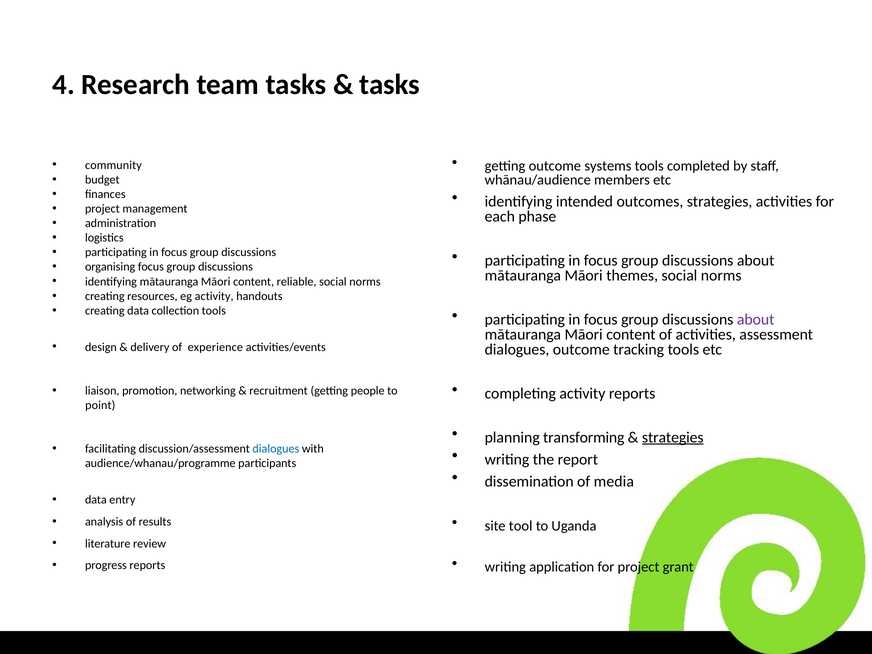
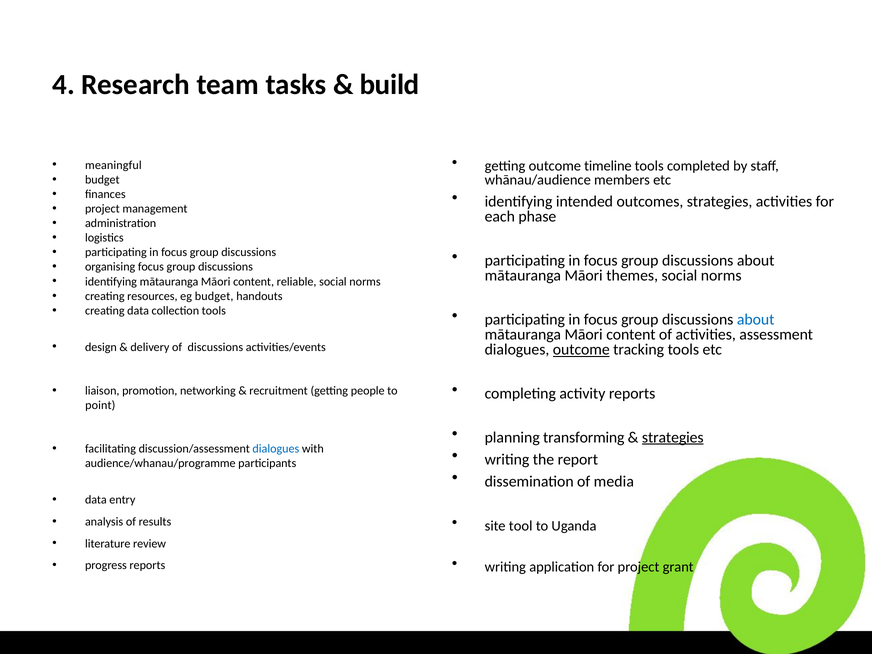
tasks at (390, 85): tasks -> build
systems: systems -> timeline
community: community -> meaningful
eg activity: activity -> budget
about at (756, 319) colour: purple -> blue
of experience: experience -> discussions
outcome at (581, 350) underline: none -> present
